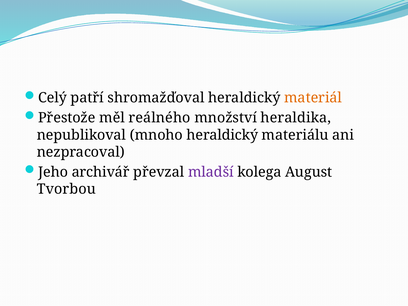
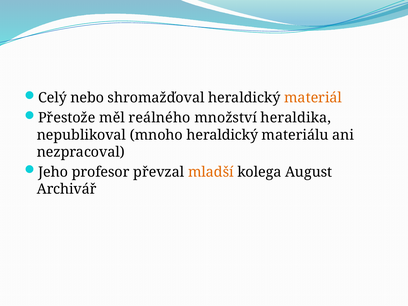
patří: patří -> nebo
archivář: archivář -> profesor
mladší colour: purple -> orange
Tvorbou: Tvorbou -> Archivář
